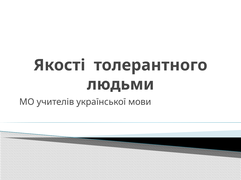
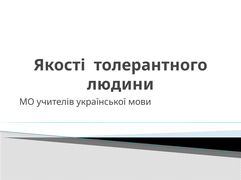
людьми: людьми -> людини
